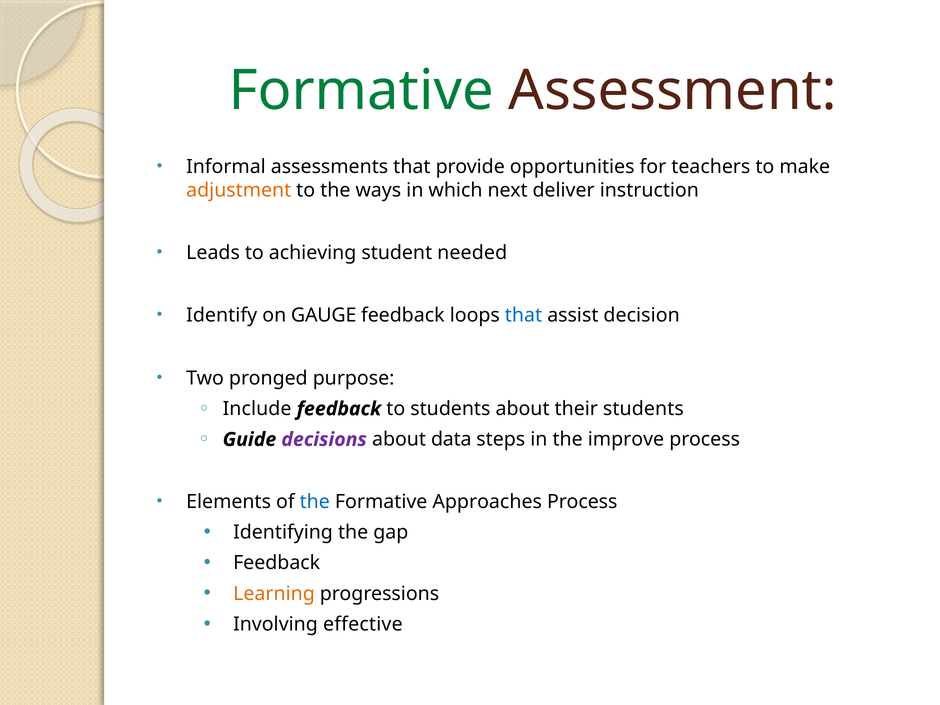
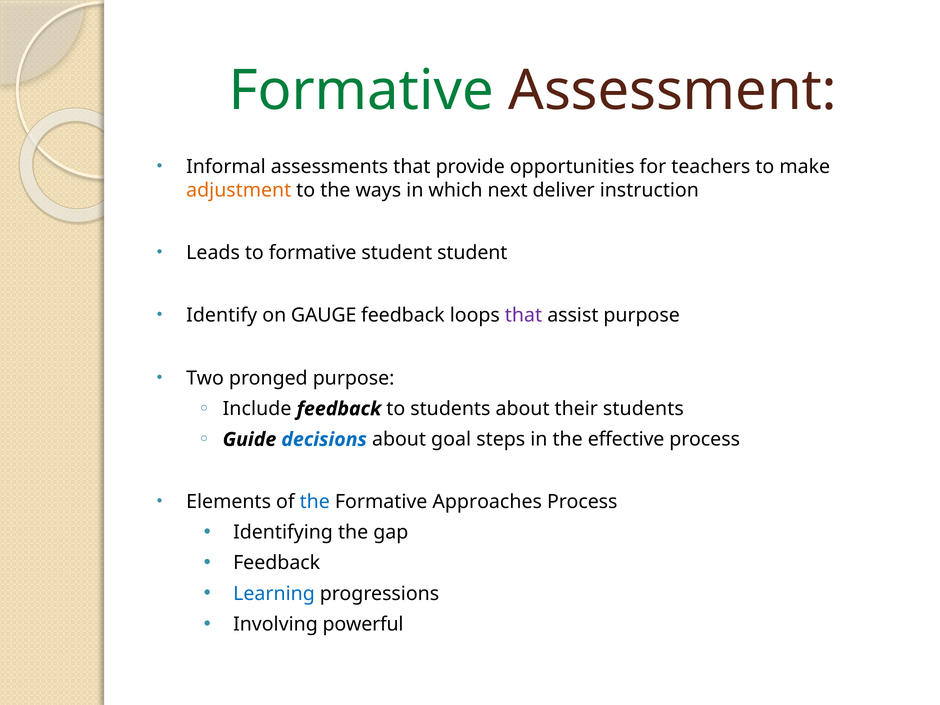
to achieving: achieving -> formative
student needed: needed -> student
that at (523, 315) colour: blue -> purple
assist decision: decision -> purpose
decisions colour: purple -> blue
data: data -> goal
improve: improve -> effective
Learning colour: orange -> blue
effective: effective -> powerful
